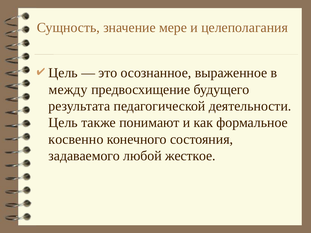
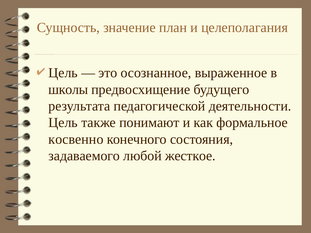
мере: мере -> план
между: между -> школы
